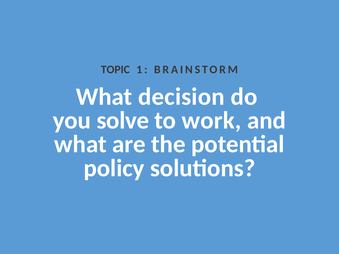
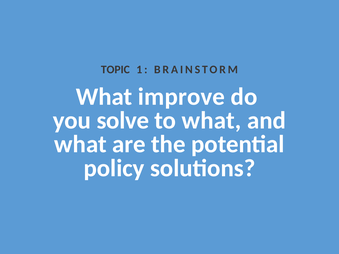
decision: decision -> improve
to work: work -> what
